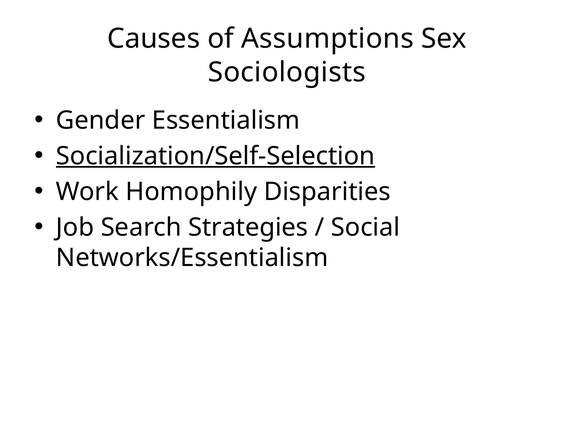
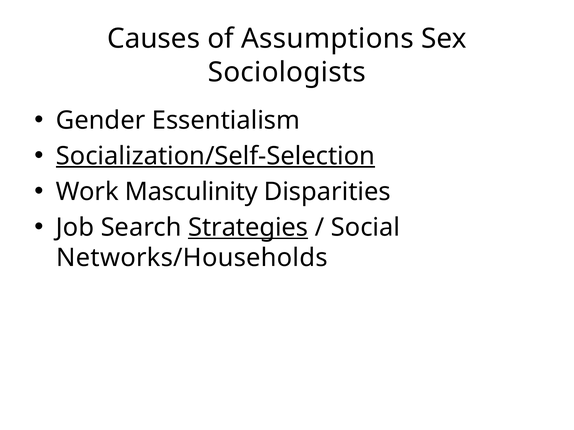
Homophily: Homophily -> Masculinity
Strategies underline: none -> present
Networks/Essentialism: Networks/Essentialism -> Networks/Households
